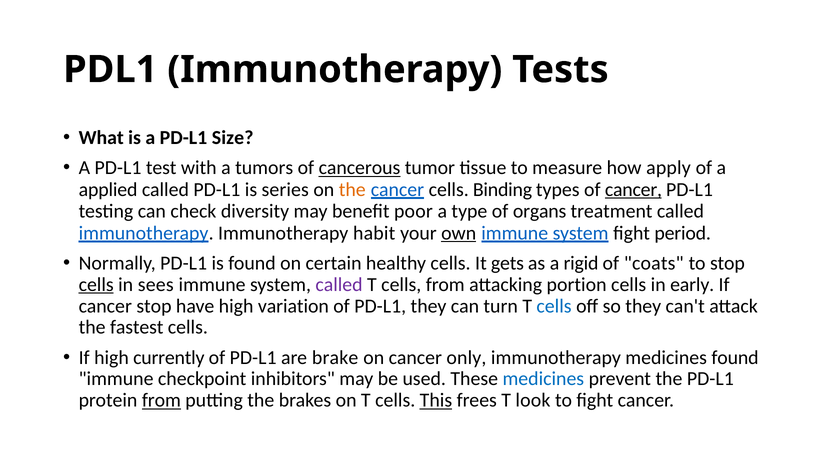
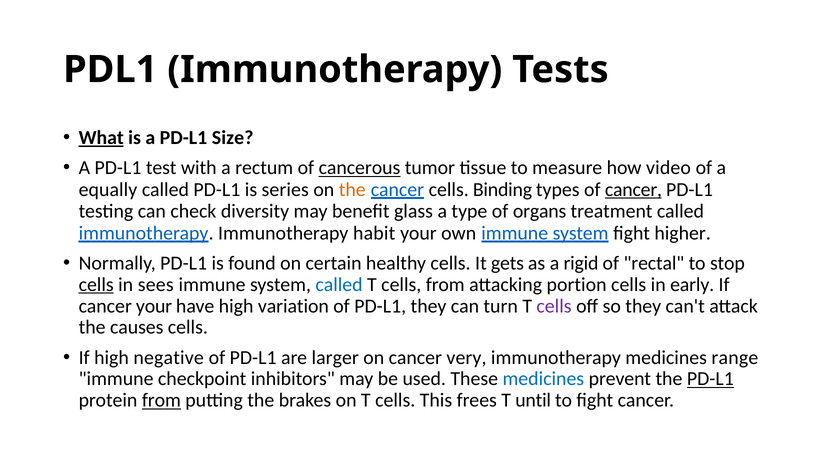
What underline: none -> present
tumors: tumors -> rectum
apply: apply -> video
applied: applied -> equally
poor: poor -> glass
own underline: present -> none
period: period -> higher
coats: coats -> rectal
called at (339, 284) colour: purple -> blue
cancer stop: stop -> your
cells at (554, 306) colour: blue -> purple
fastest: fastest -> causes
currently: currently -> negative
brake: brake -> larger
only: only -> very
medicines found: found -> range
PD-L1 at (710, 379) underline: none -> present
This underline: present -> none
look: look -> until
